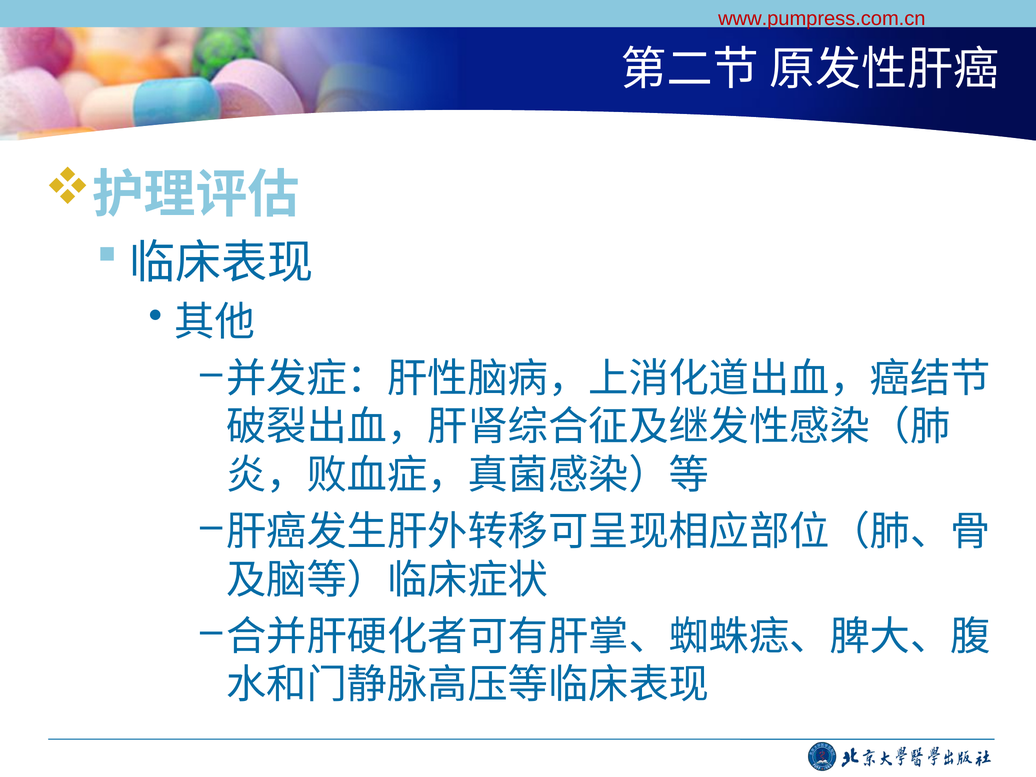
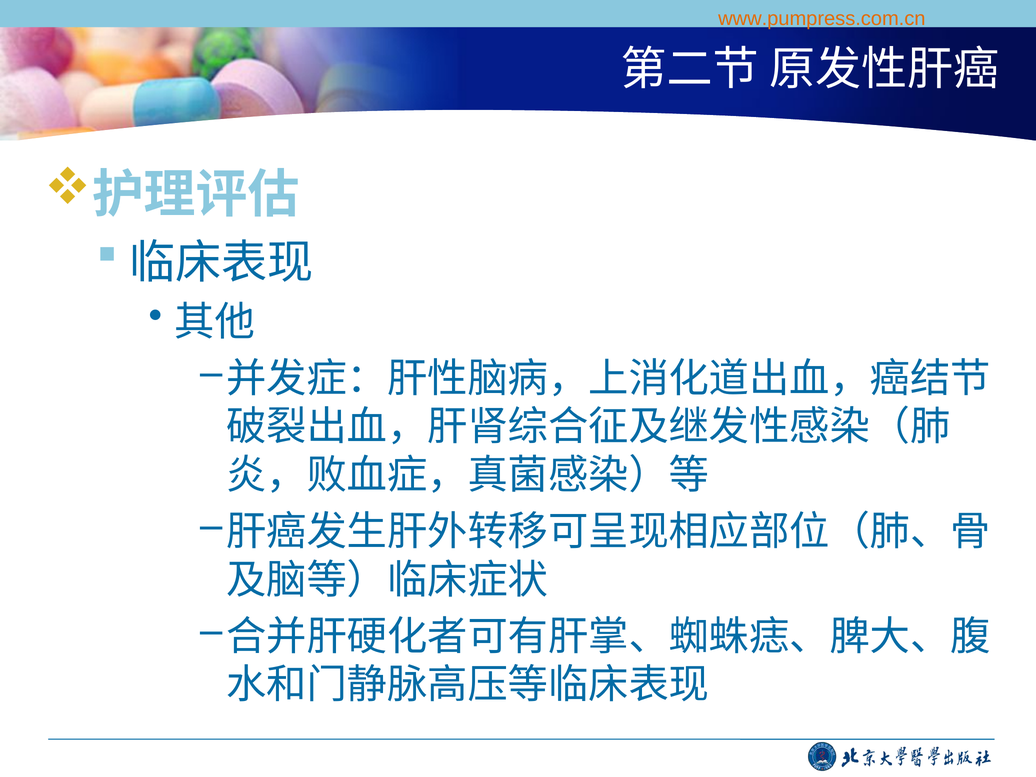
www.pumpress.com.cn colour: red -> orange
